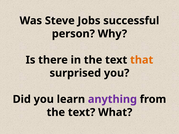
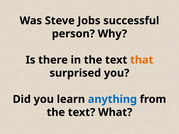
anything colour: purple -> blue
